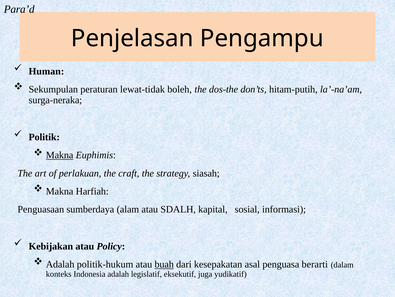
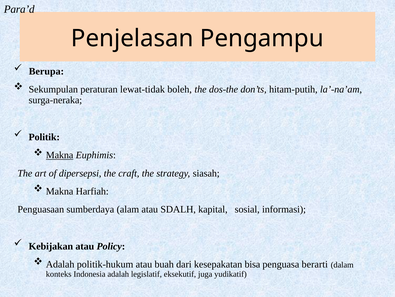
Human: Human -> Berupa
perlakuan: perlakuan -> dipersepsi
buah underline: present -> none
asal: asal -> bisa
